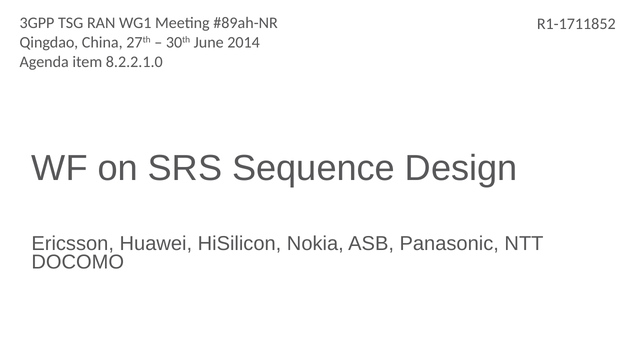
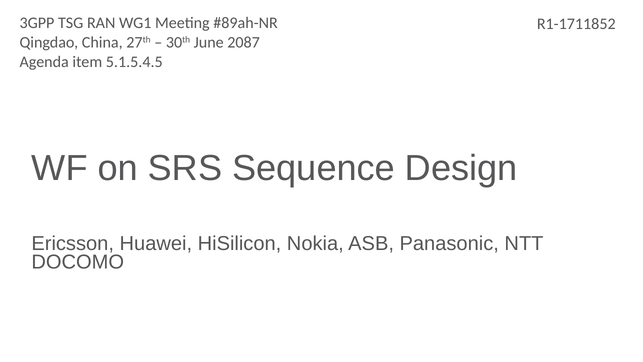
2014: 2014 -> 2087
8.2.2.1.0: 8.2.2.1.0 -> 5.1.5.4.5
